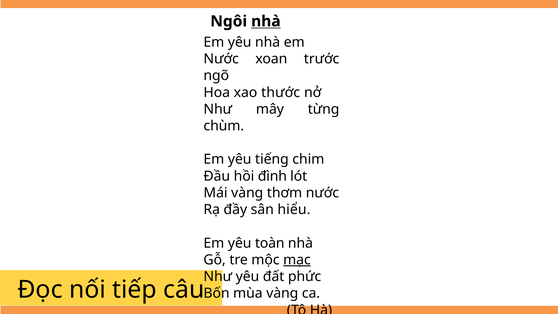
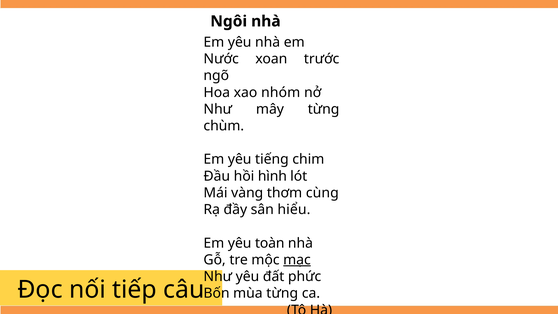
nhà at (266, 21) underline: present -> none
thước: thước -> nhóm
đình: đình -> hình
thơm nước: nước -> cùng
mùa vàng: vàng -> từng
